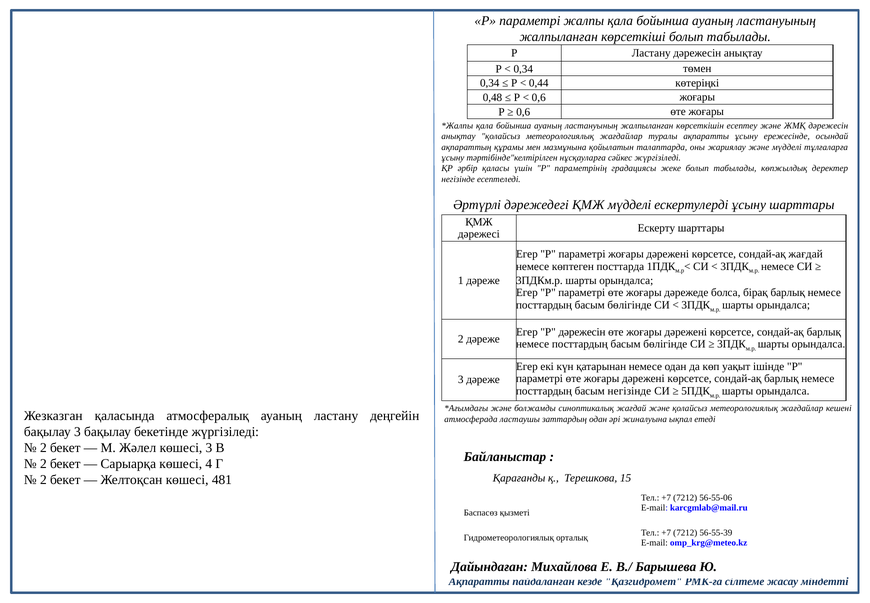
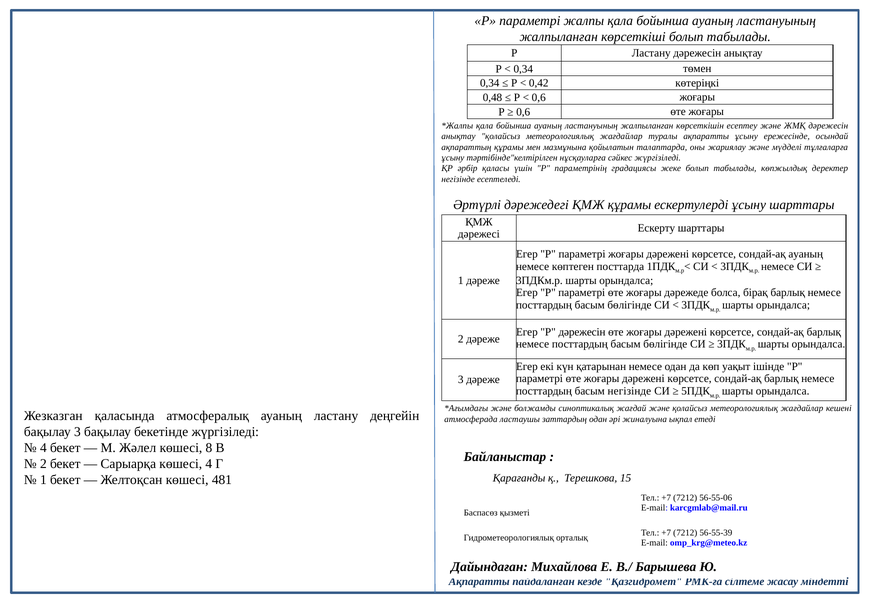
0,44: 0,44 -> 0,42
ҚМЖ мүдделі: мүдделі -> құрамы
сондай-ақ жағдай: жағдай -> ауаның
2 at (43, 447): 2 -> 4
көшесі 3: 3 -> 8
2 at (43, 479): 2 -> 1
